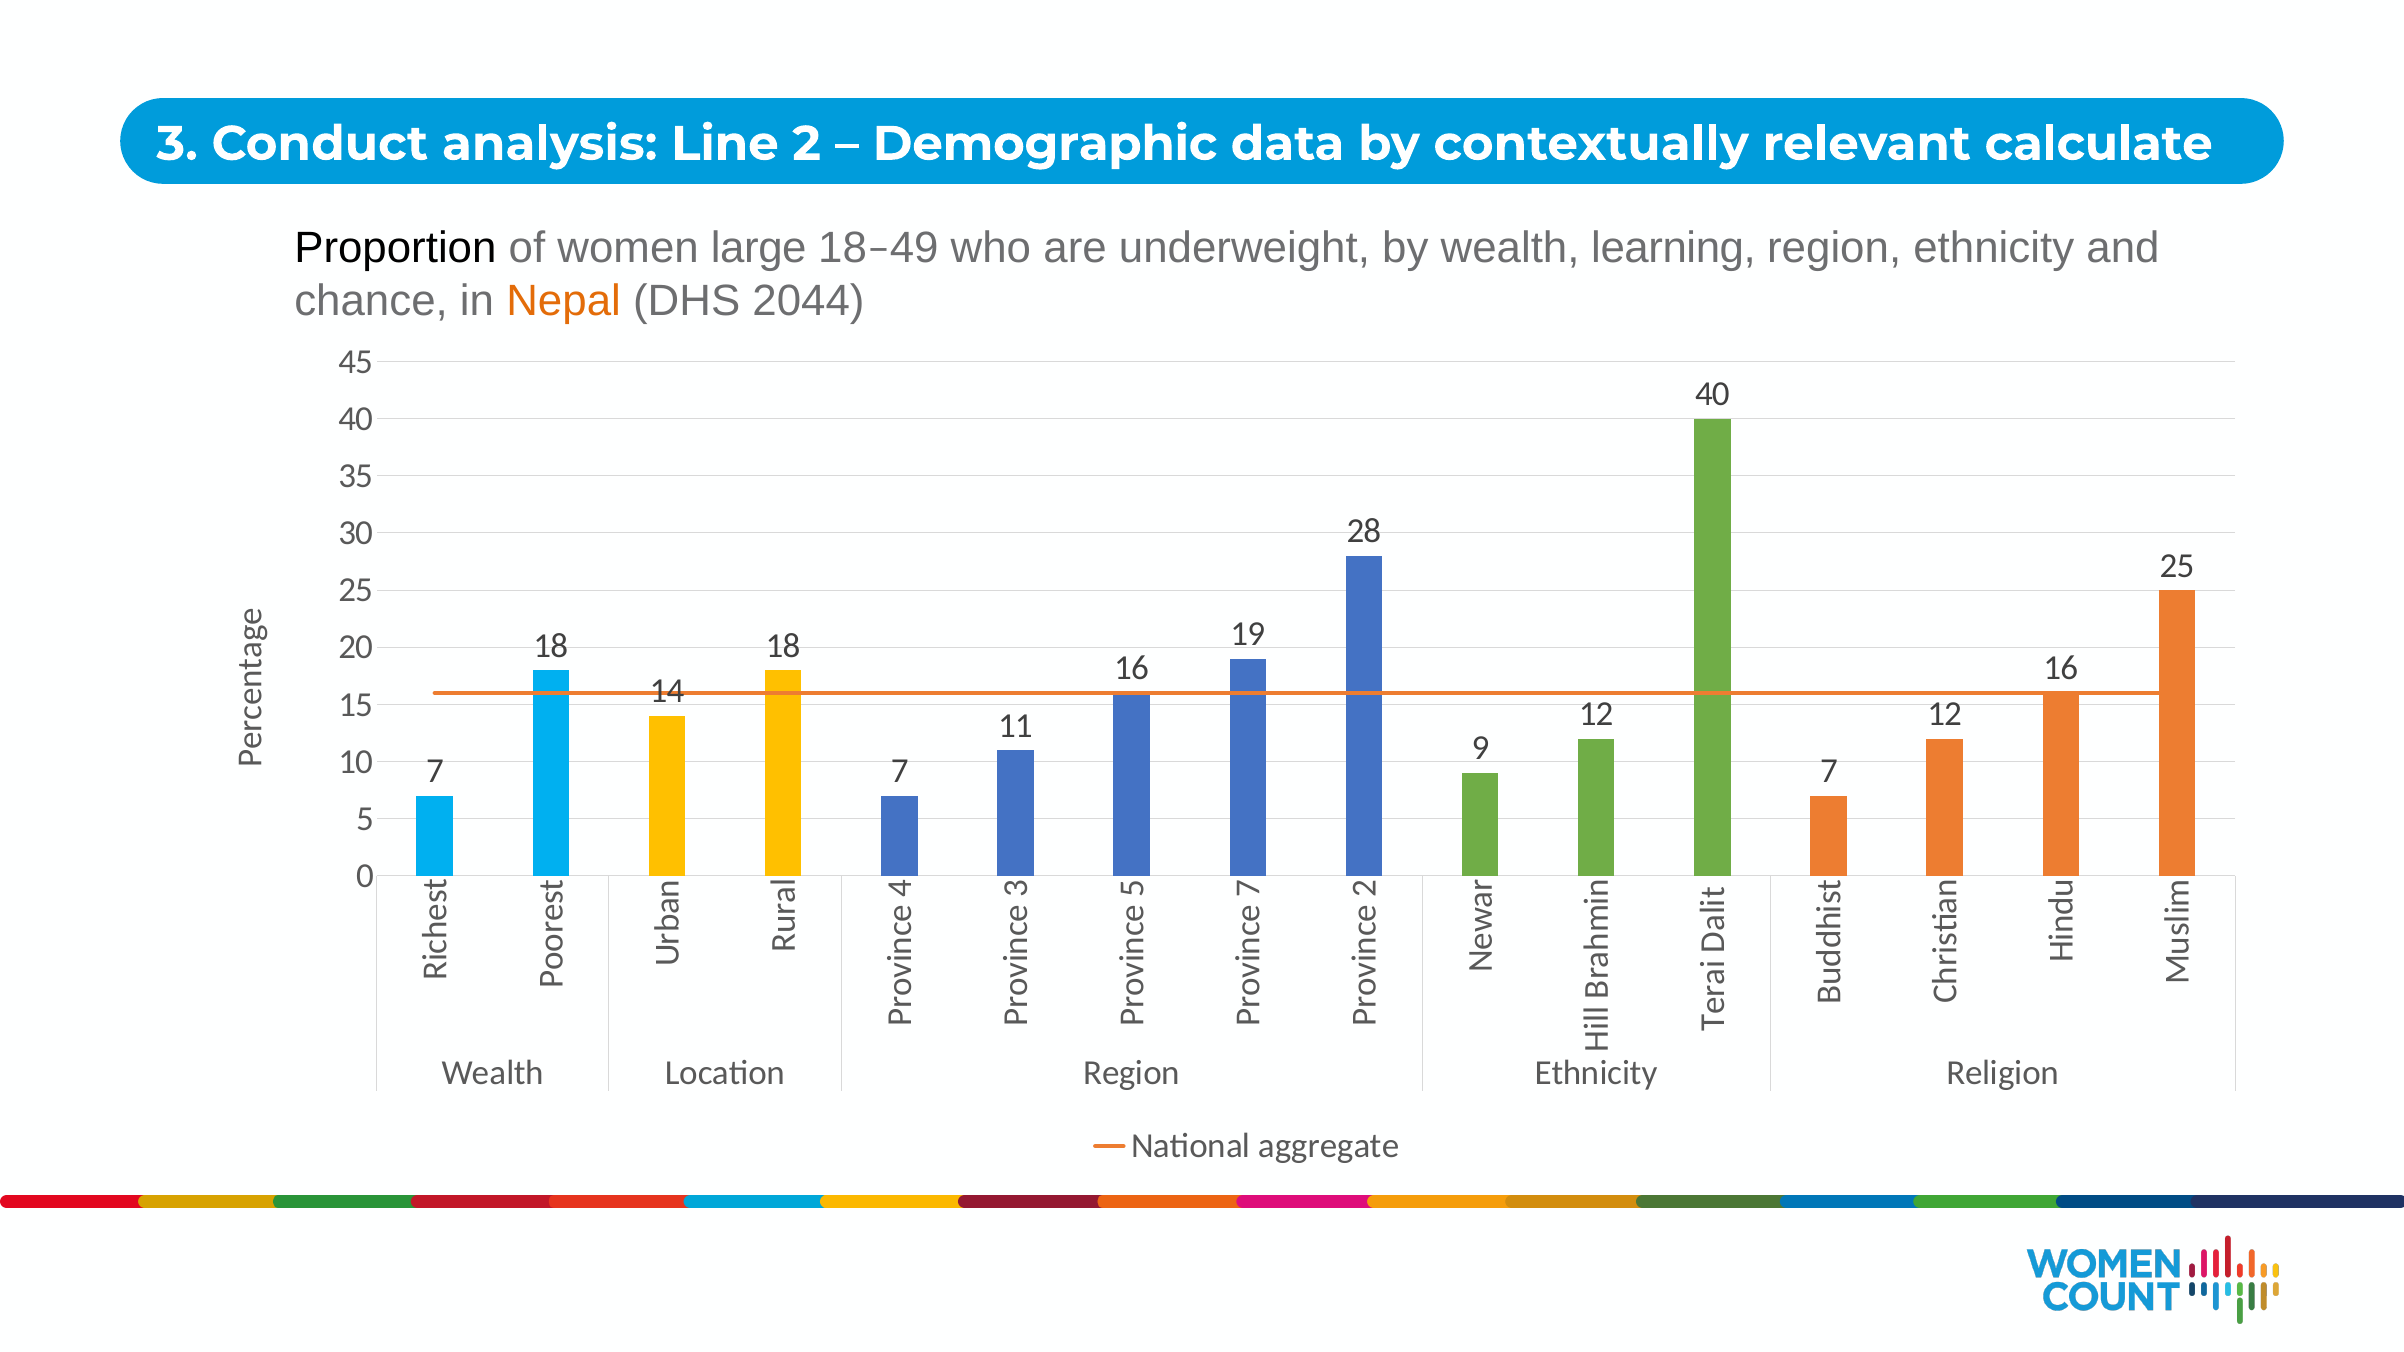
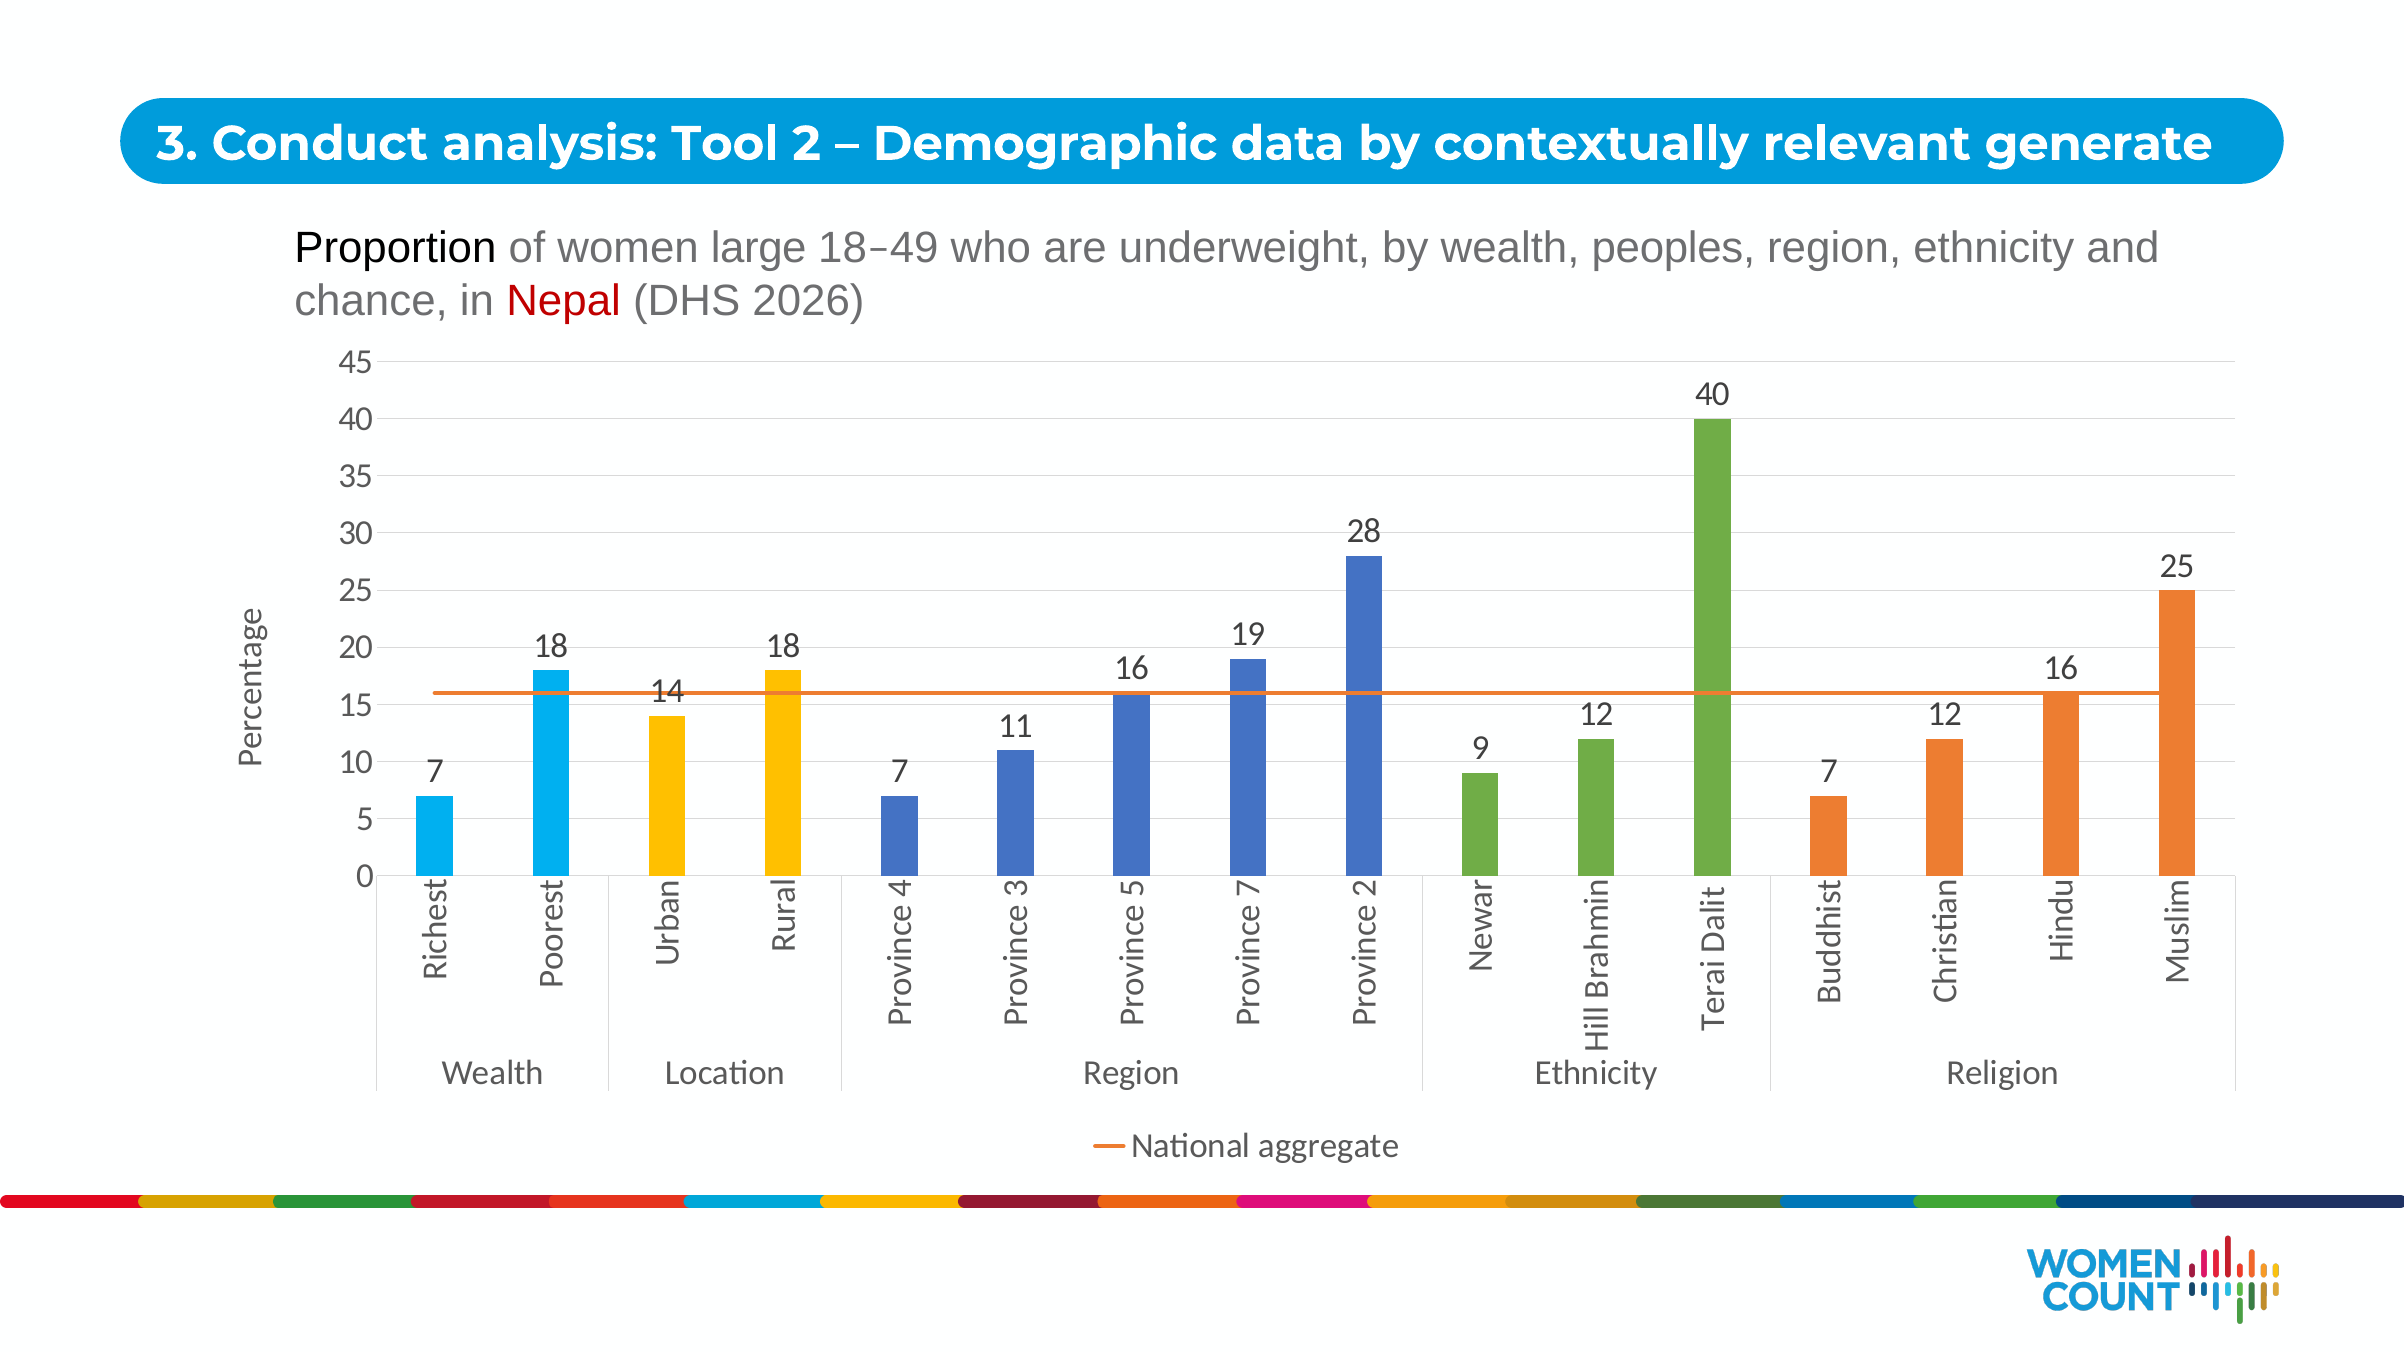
Line: Line -> Tool
calculate: calculate -> generate
learning: learning -> peoples
Nepal colour: orange -> red
2044: 2044 -> 2026
